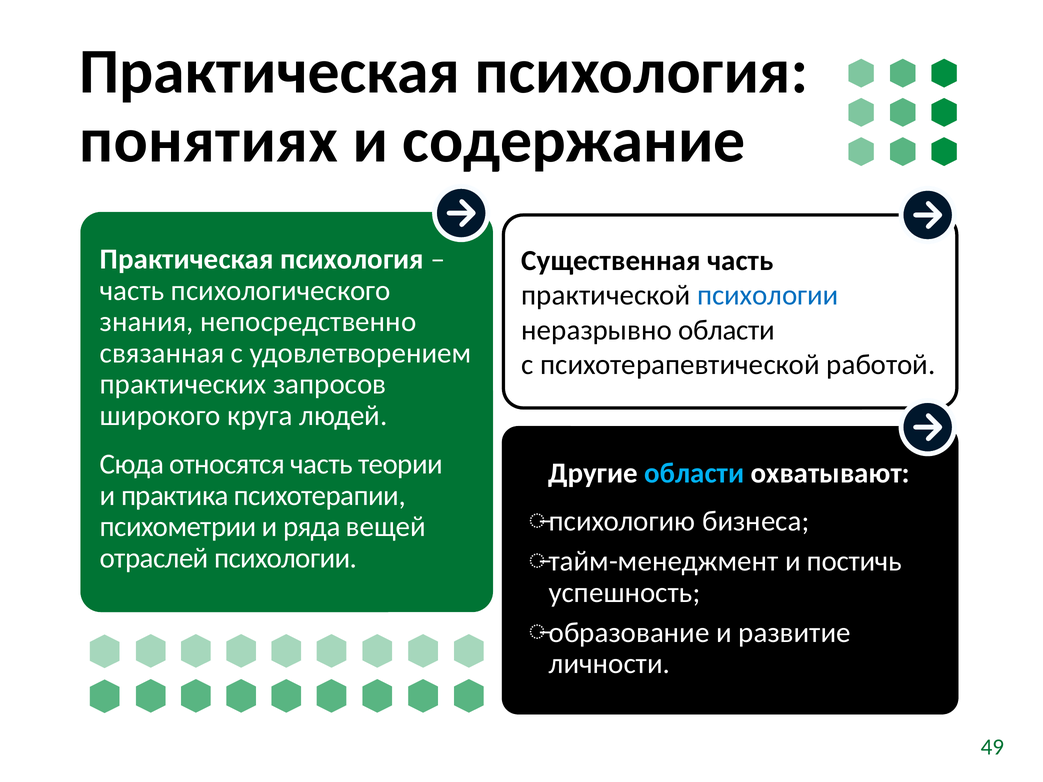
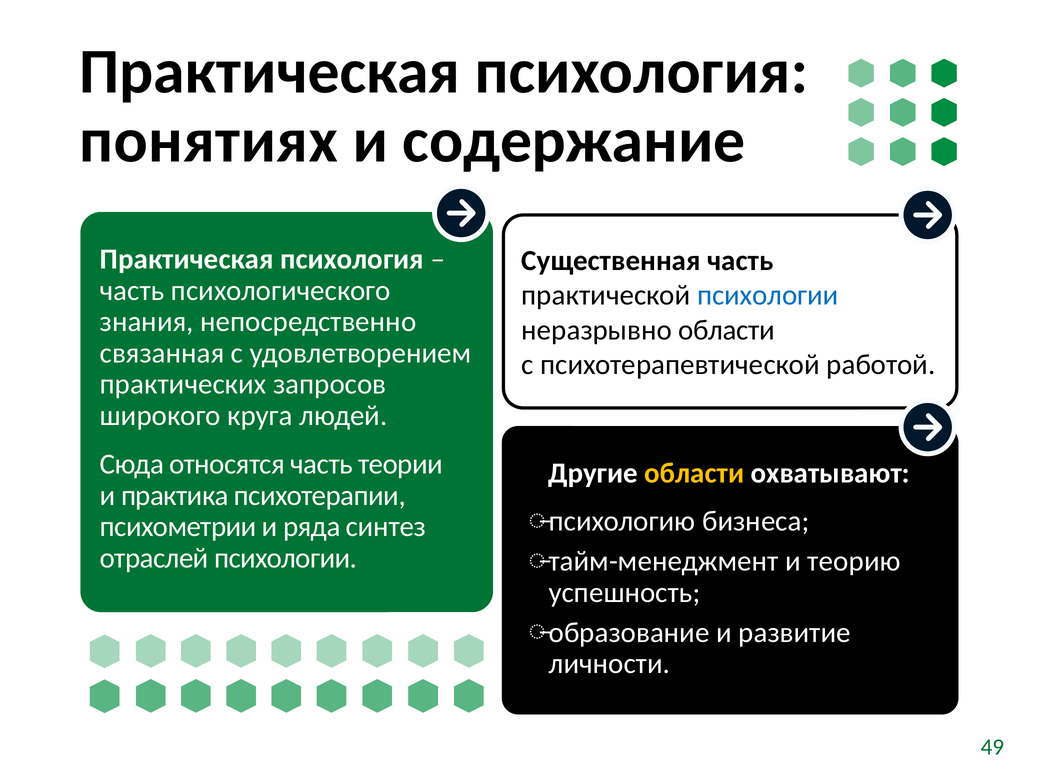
области at (694, 473) colour: light blue -> yellow
вещей: вещей -> синтез
постичь: постичь -> теорию
